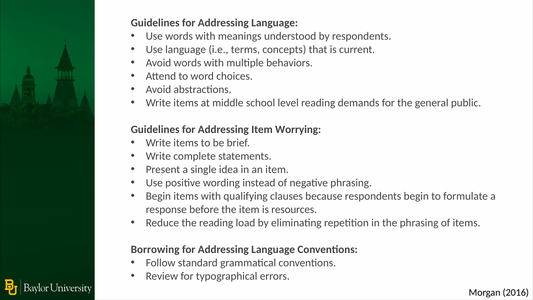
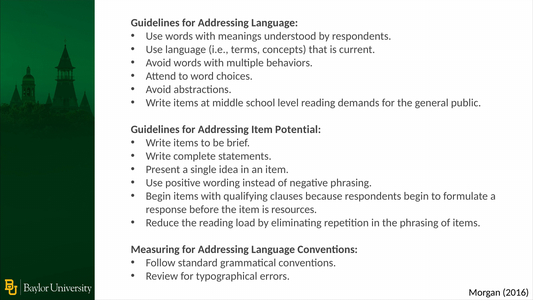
Worrying: Worrying -> Potential
Borrowing: Borrowing -> Measuring
